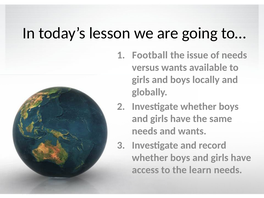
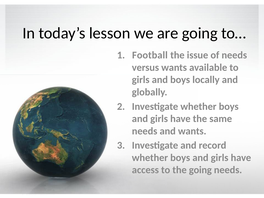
the learn: learn -> going
